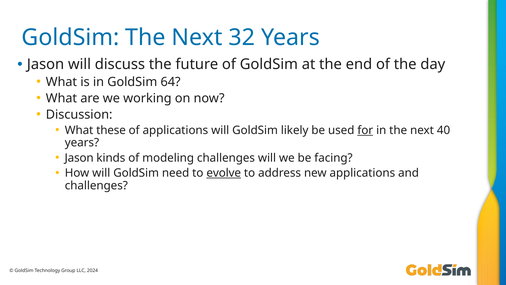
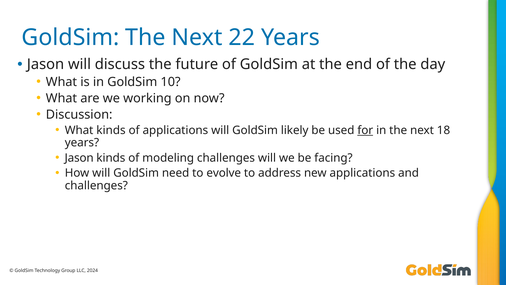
32: 32 -> 22
64: 64 -> 10
What these: these -> kinds
40: 40 -> 18
evolve underline: present -> none
